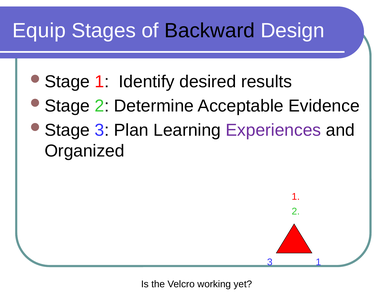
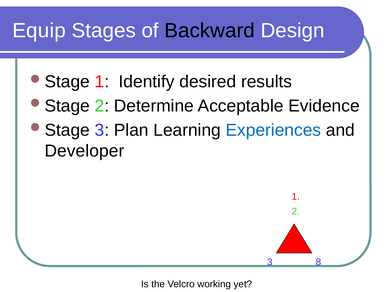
Experiences colour: purple -> blue
Organized: Organized -> Developer
3 1: 1 -> 8
